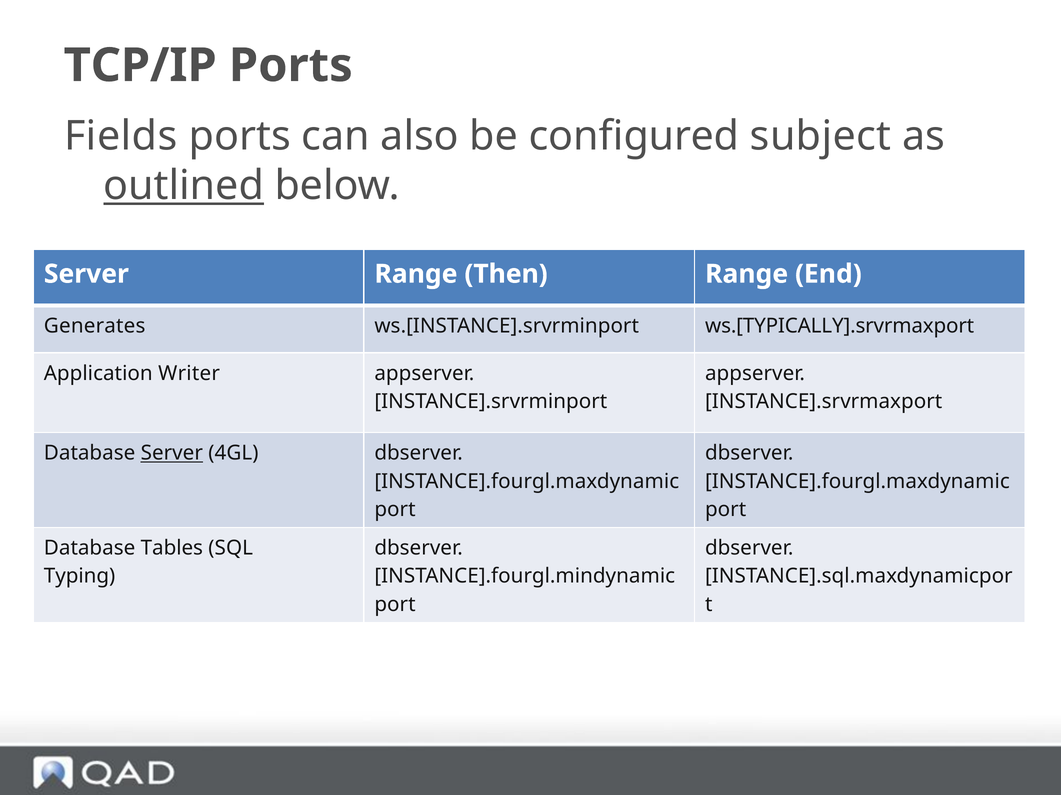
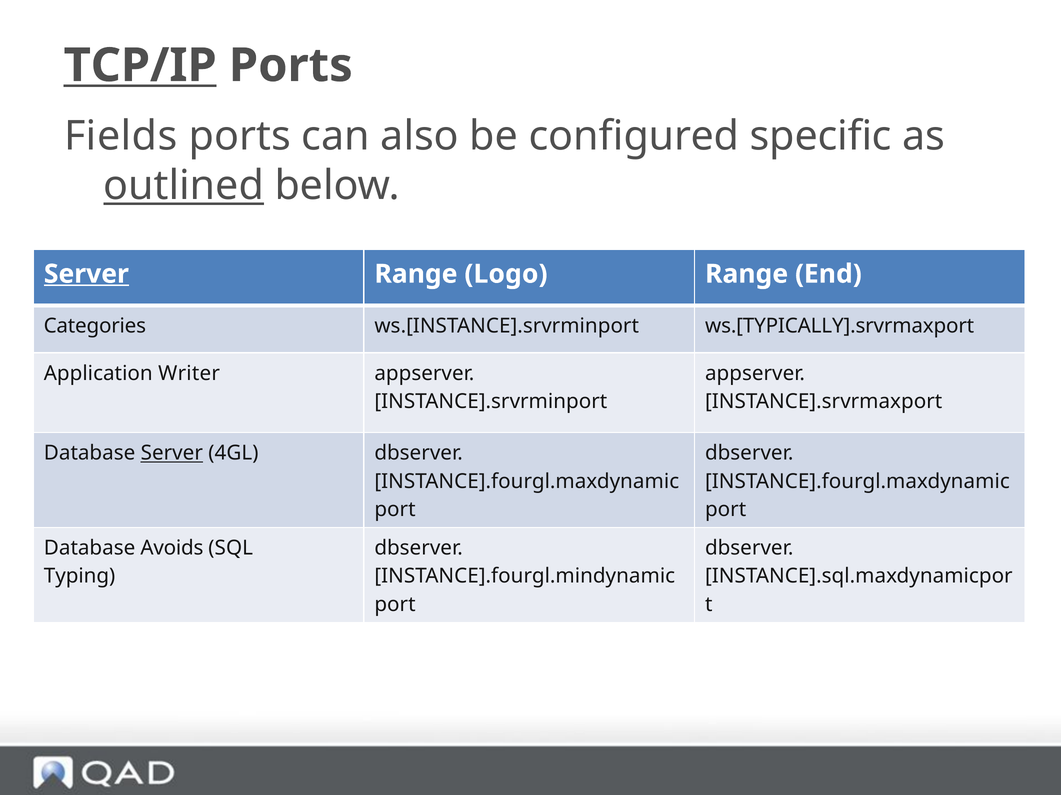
TCP/IP underline: none -> present
subject: subject -> specific
Server at (86, 274) underline: none -> present
Then: Then -> Logo
Generates: Generates -> Categories
Tables: Tables -> Avoids
